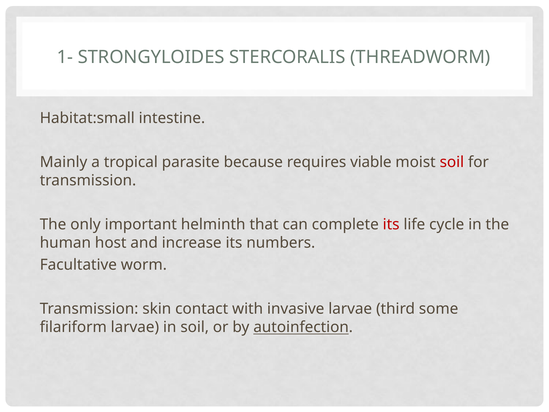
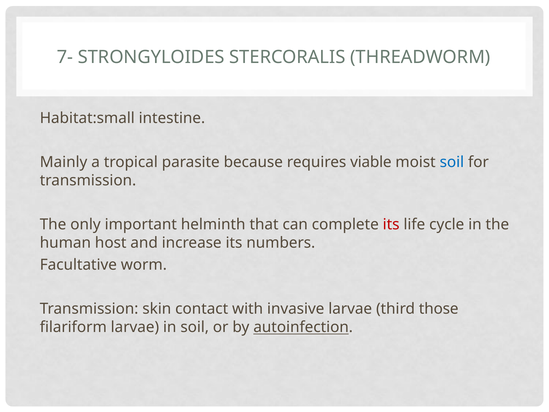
1-: 1- -> 7-
soil at (452, 162) colour: red -> blue
some: some -> those
